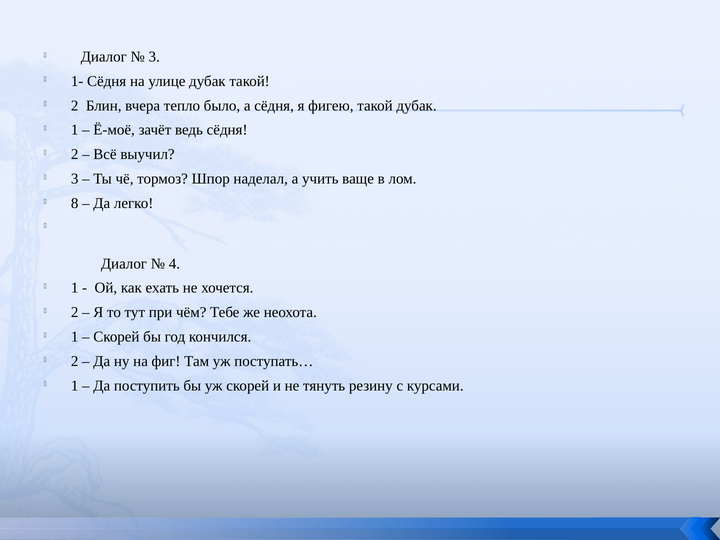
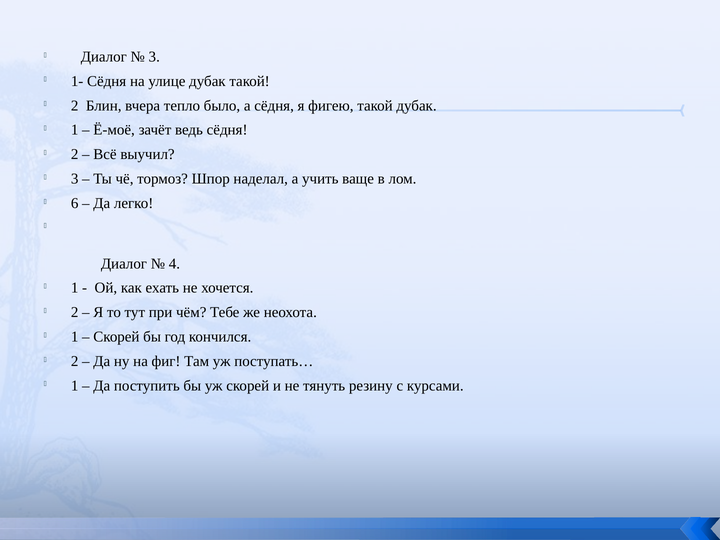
8: 8 -> 6
